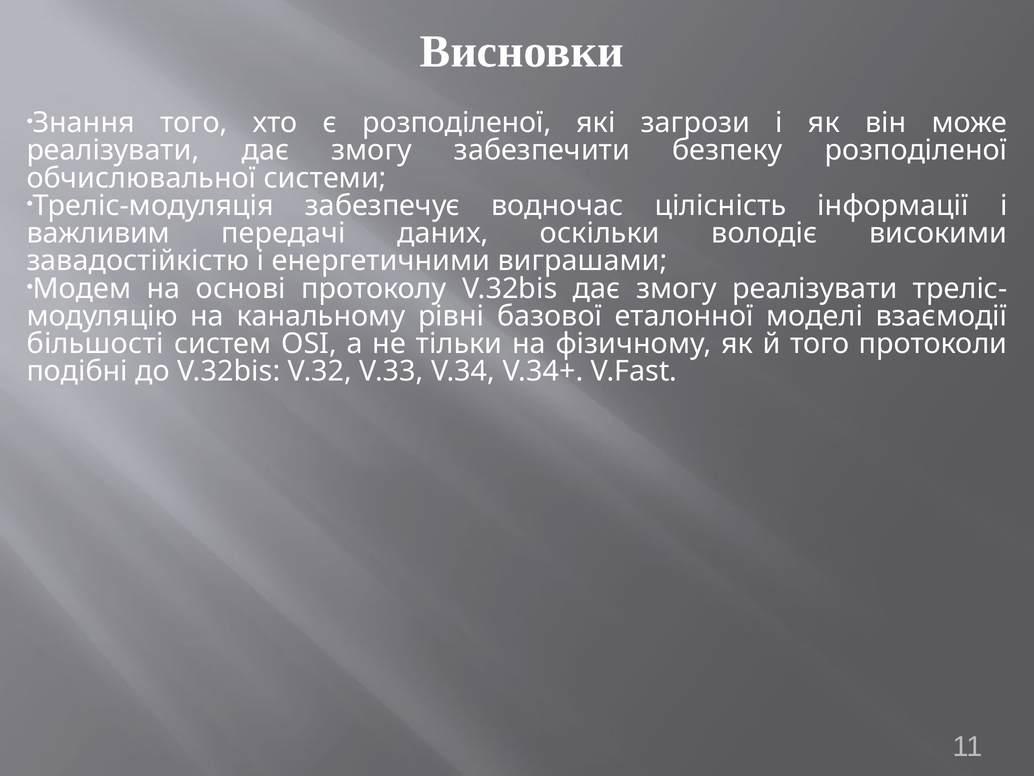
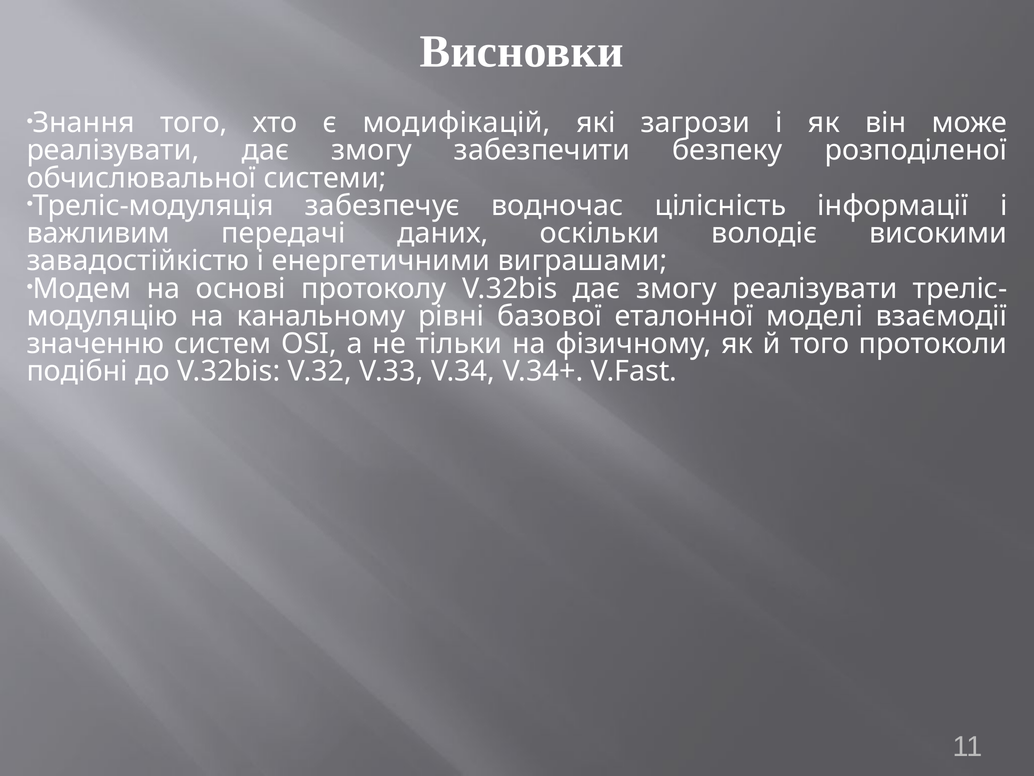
є розподіленої: розподіленої -> модифікацій
більшості: більшості -> значенню
